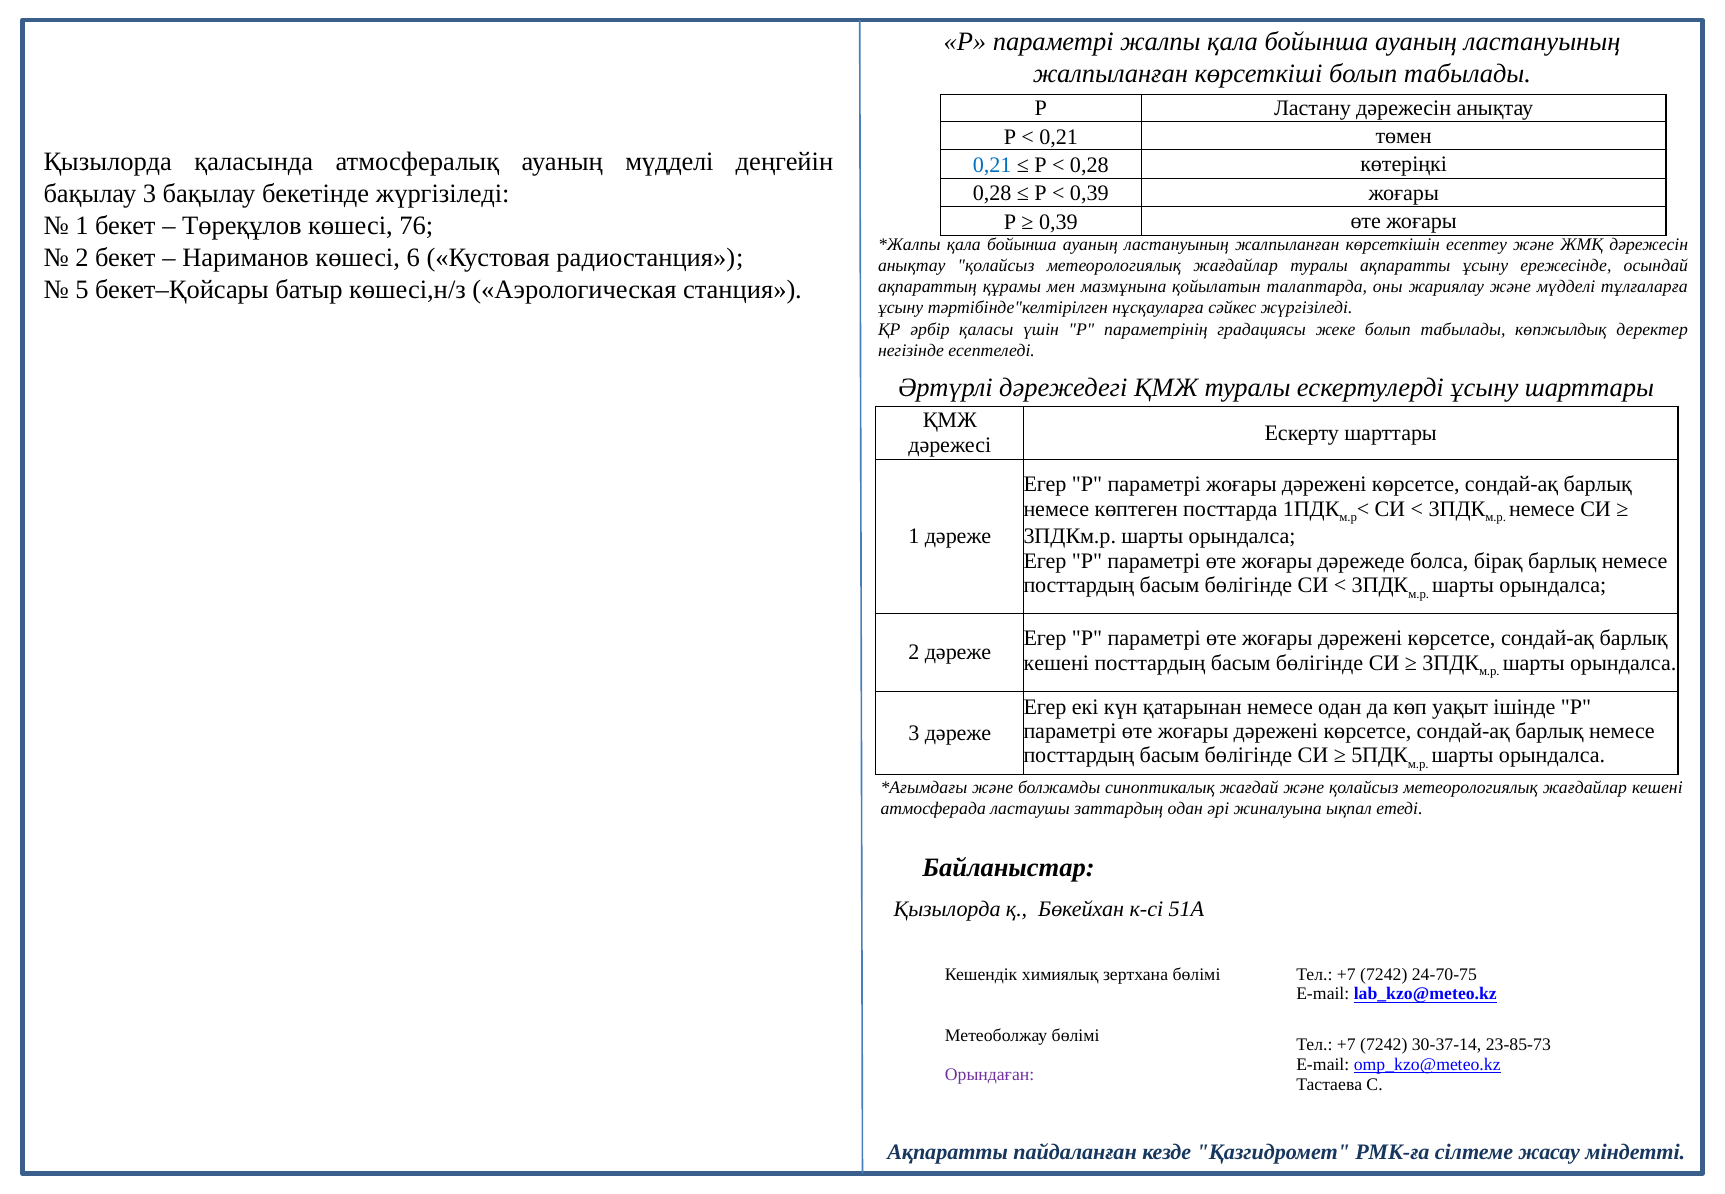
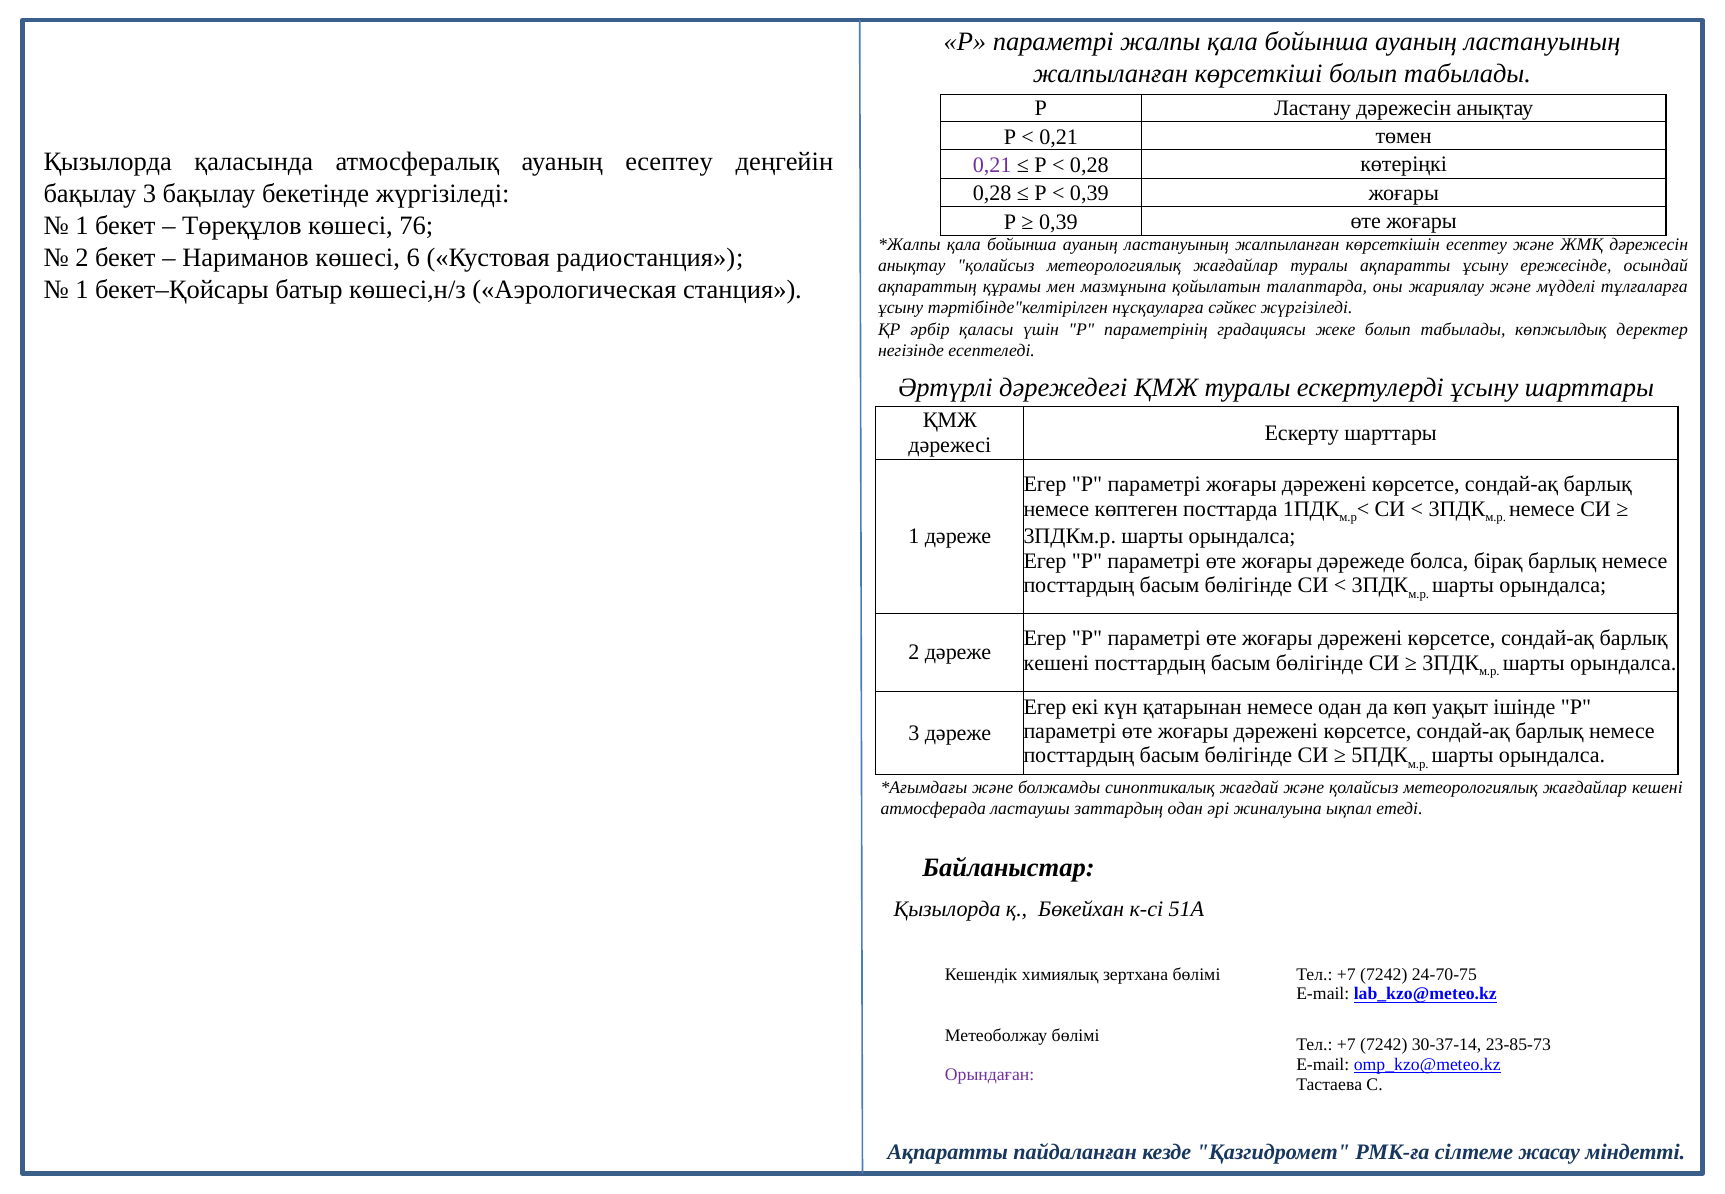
ауаның мүдделі: мүдделі -> есептеу
0,21 at (992, 165) colour: blue -> purple
5 at (82, 289): 5 -> 1
